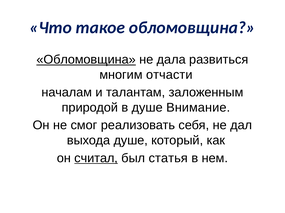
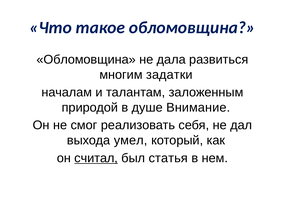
Обломовщина at (86, 60) underline: present -> none
отчасти: отчасти -> задатки
выхода душе: душе -> умел
